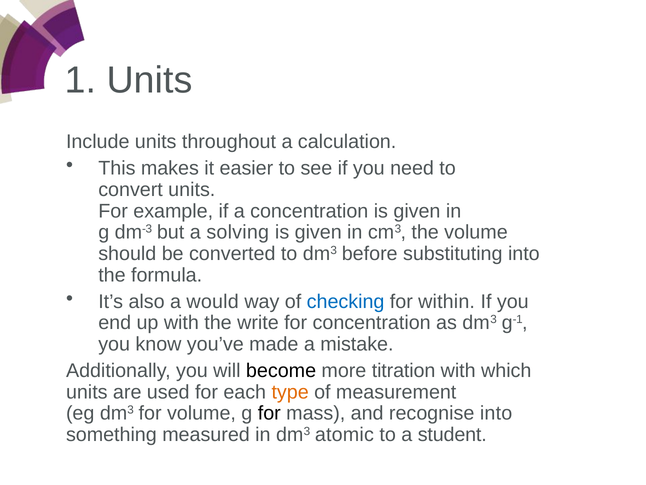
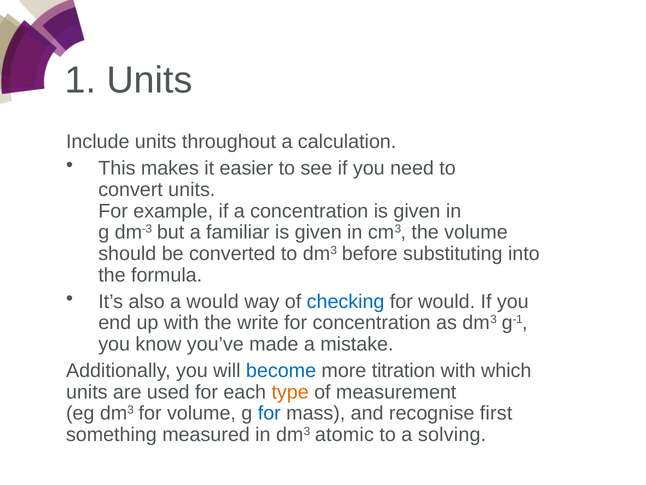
solving: solving -> familiar
for within: within -> would
become colour: black -> blue
for at (269, 413) colour: black -> blue
recognise into: into -> first
student: student -> solving
